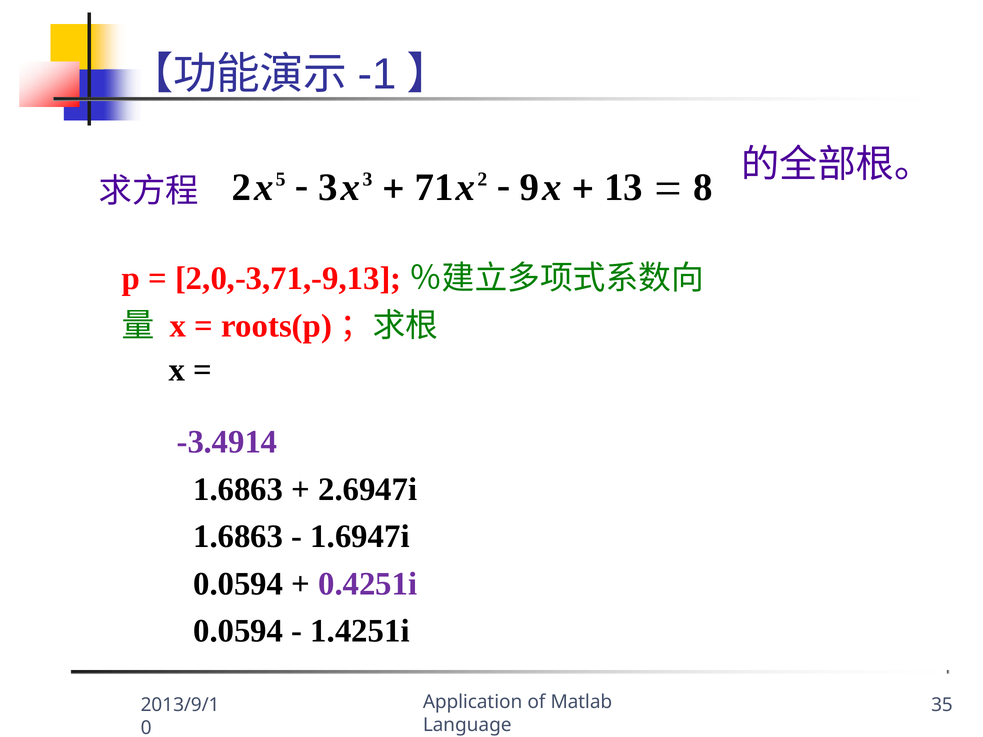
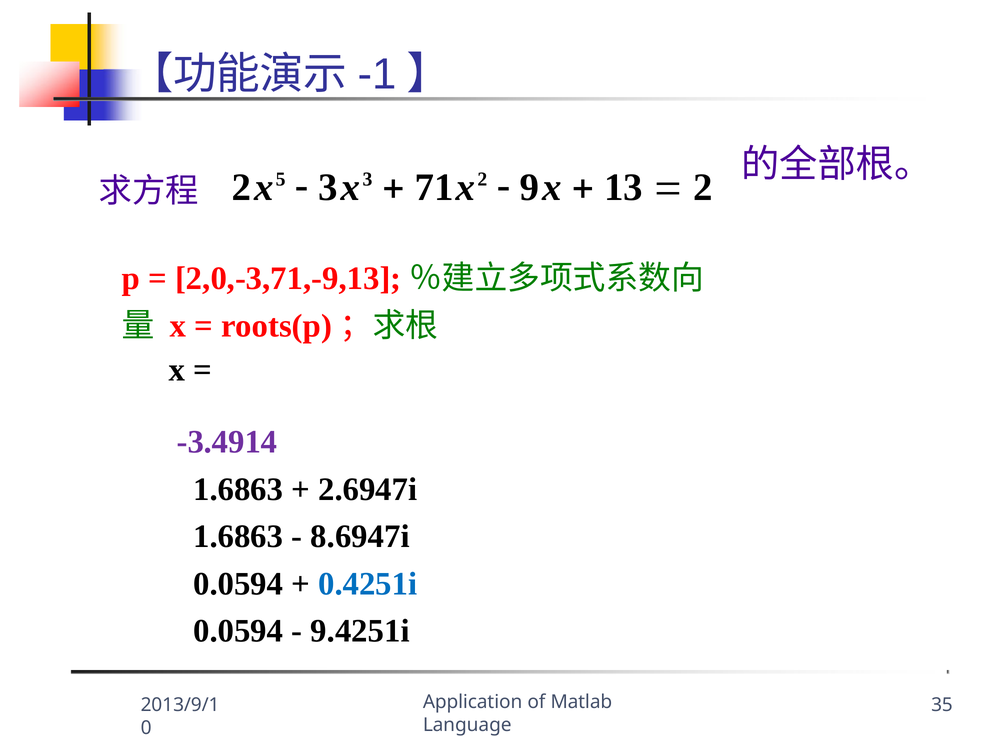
8: 8 -> 2
1.6947i: 1.6947i -> 8.6947i
0.4251i colour: purple -> blue
1.4251i: 1.4251i -> 9.4251i
